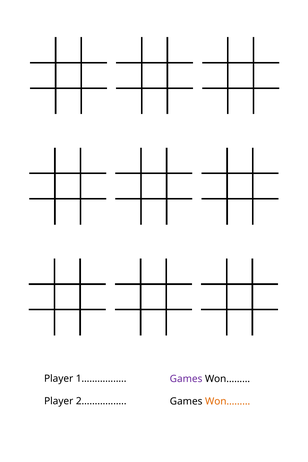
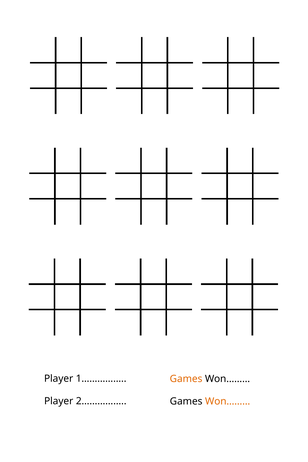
Games at (186, 379) colour: purple -> orange
